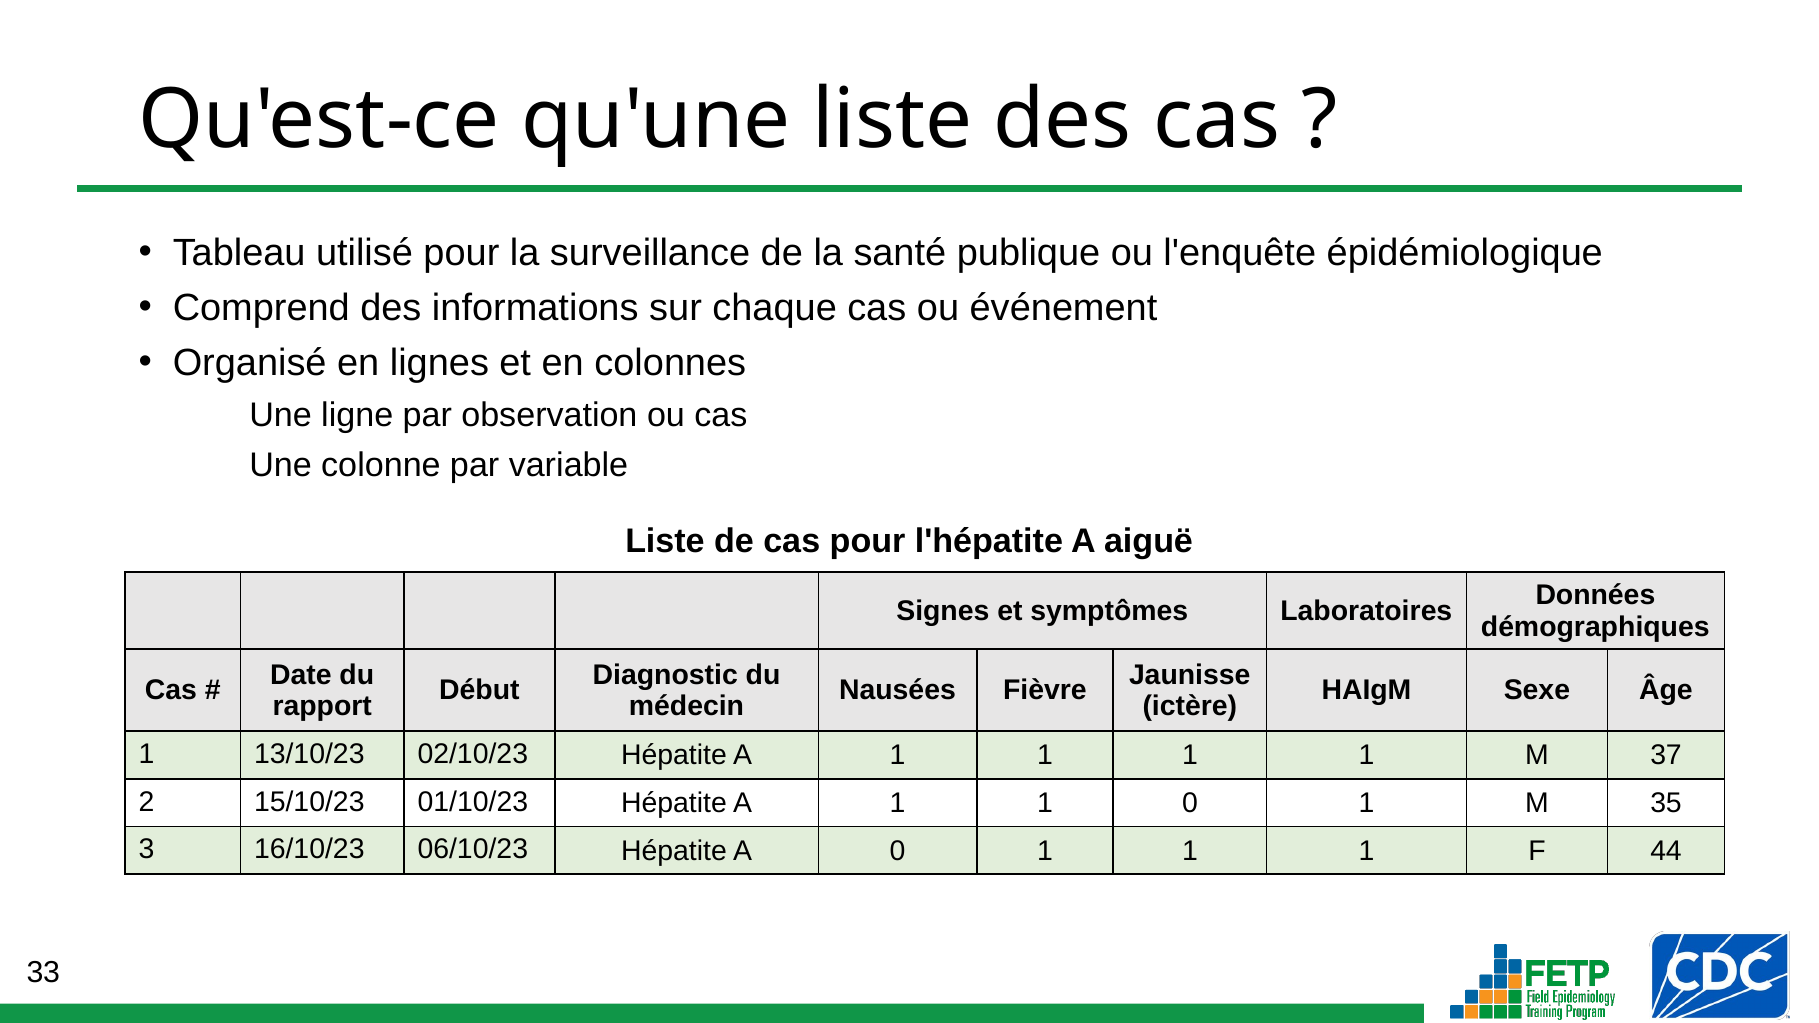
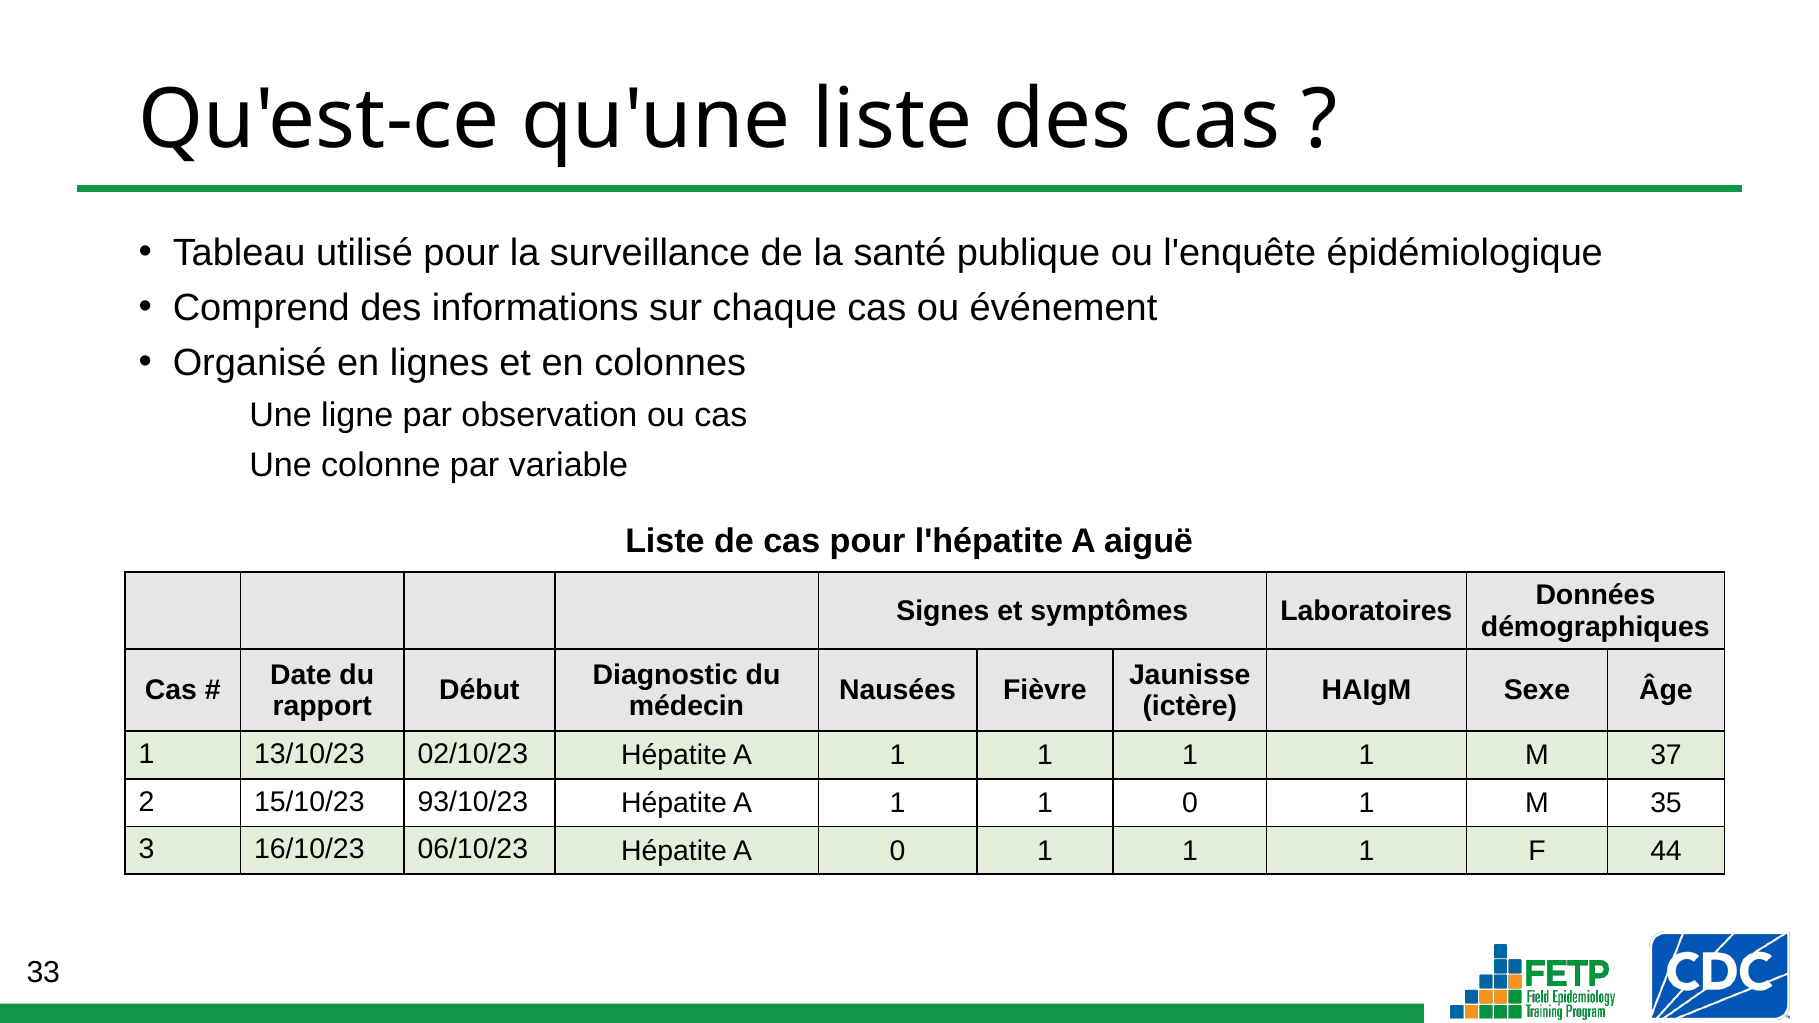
01/10/23: 01/10/23 -> 93/10/23
